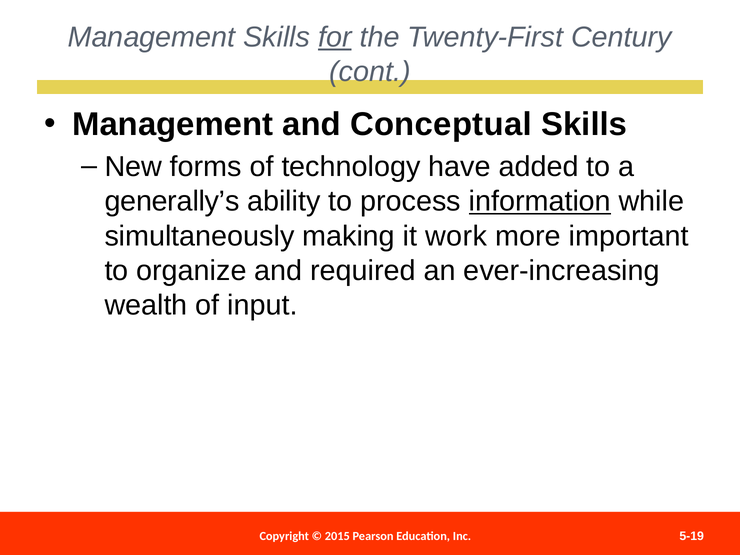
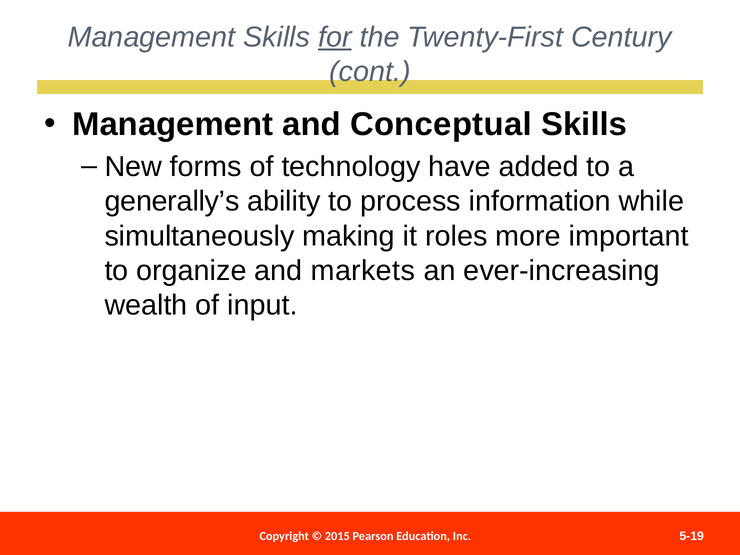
information underline: present -> none
work: work -> roles
required: required -> markets
